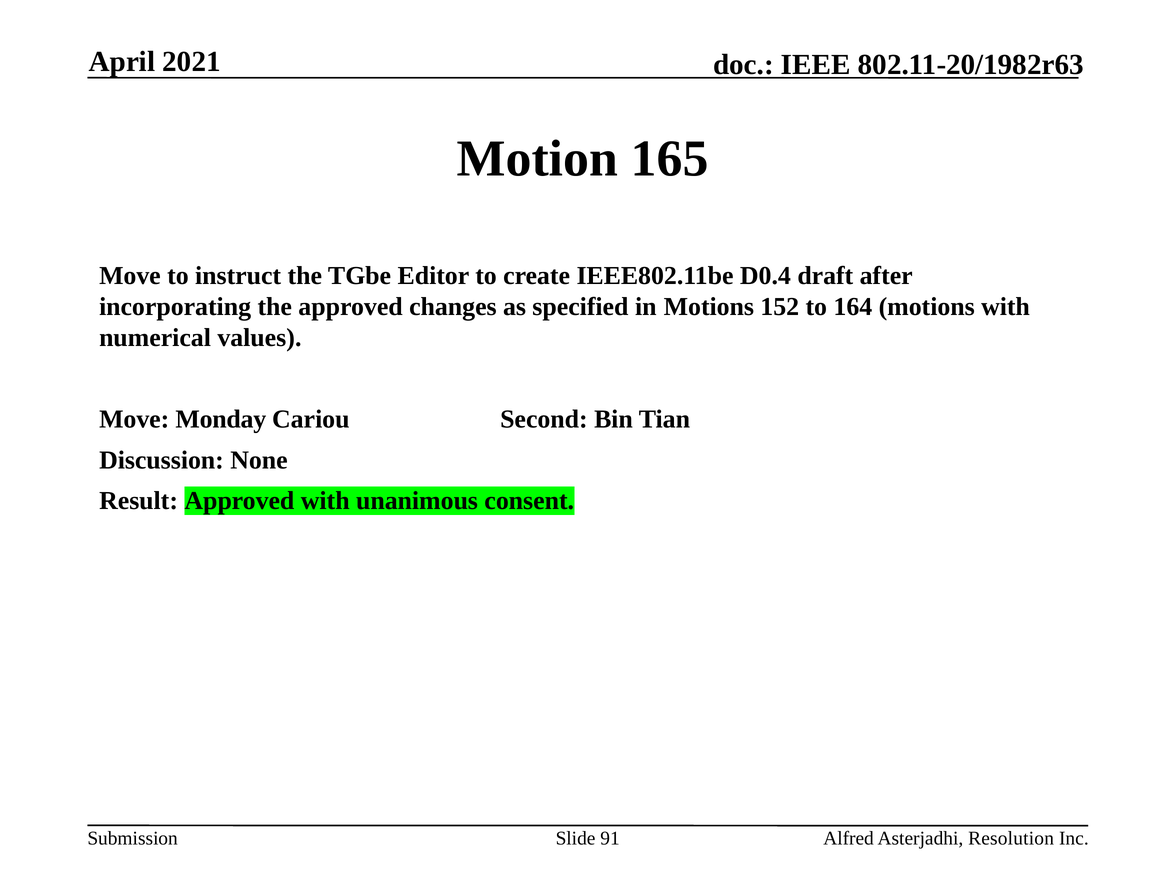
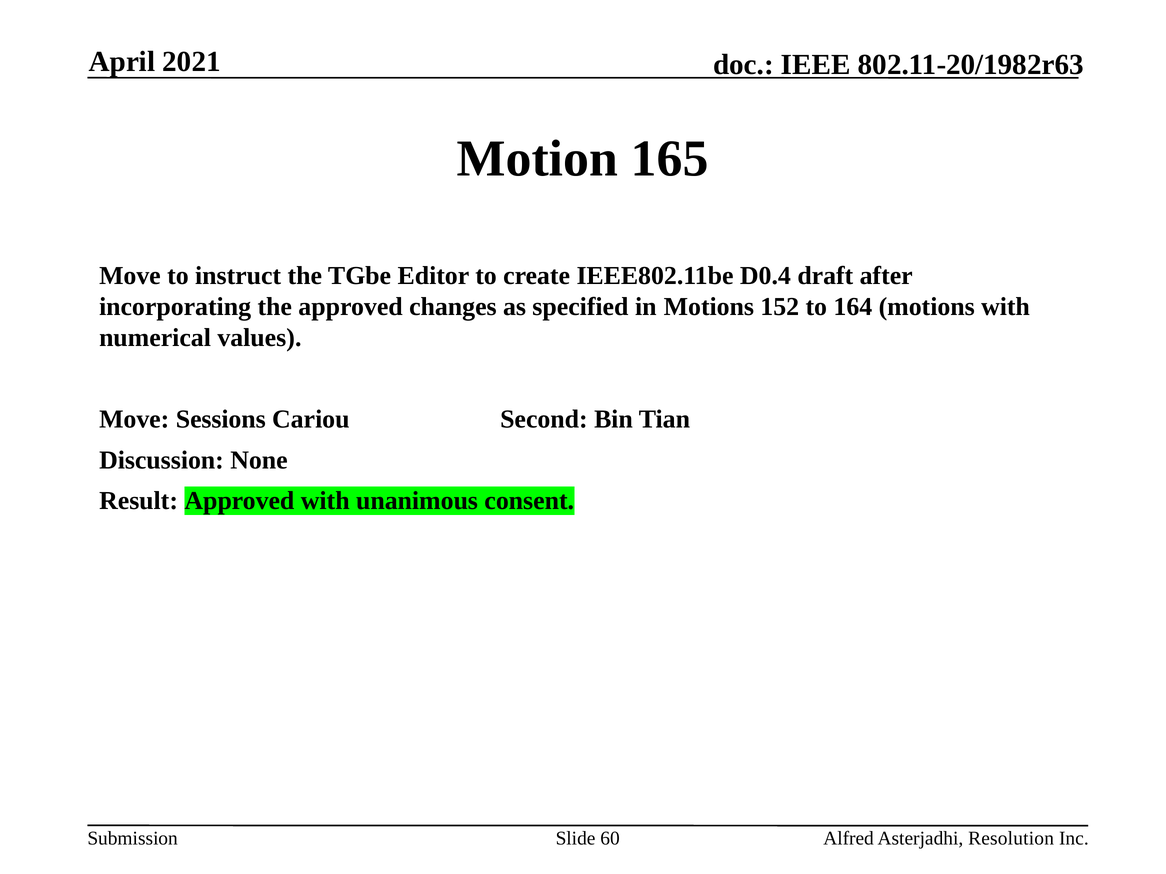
Monday: Monday -> Sessions
91: 91 -> 60
